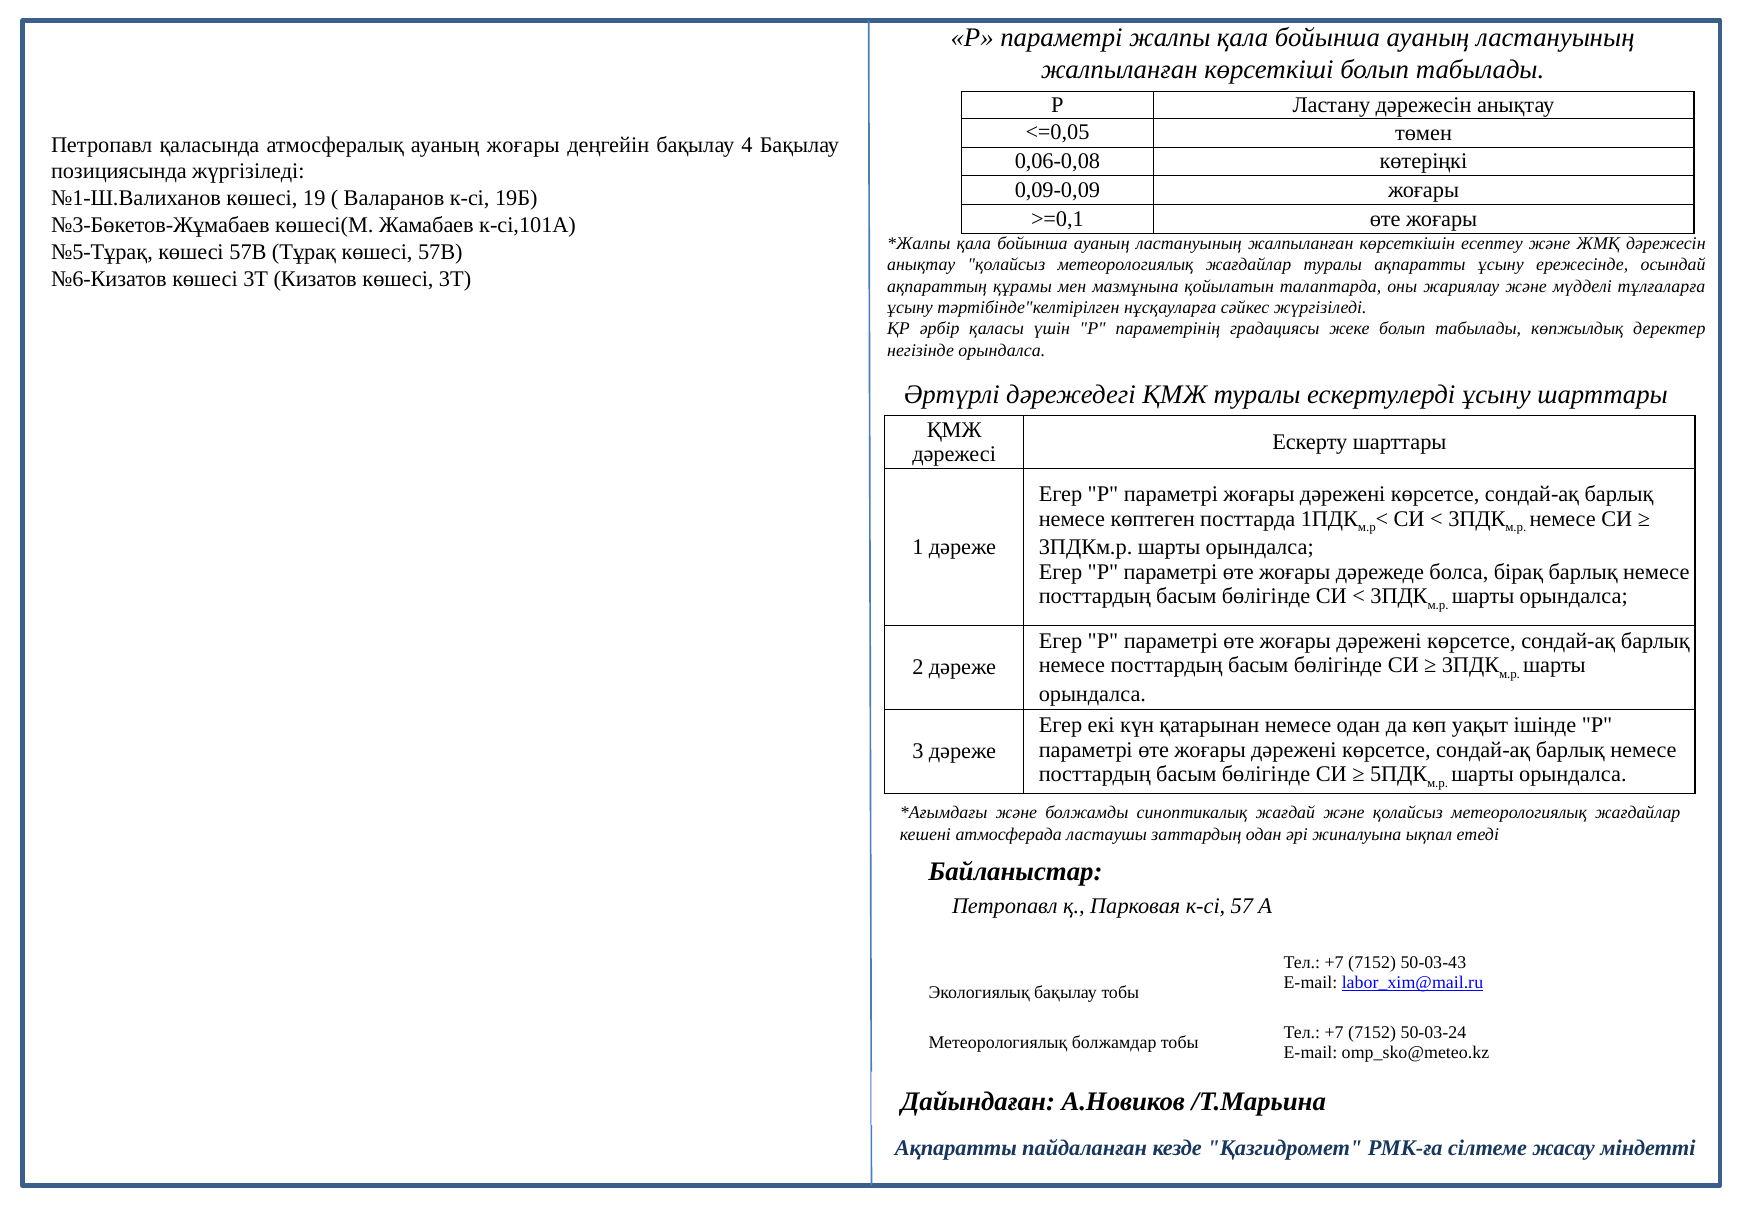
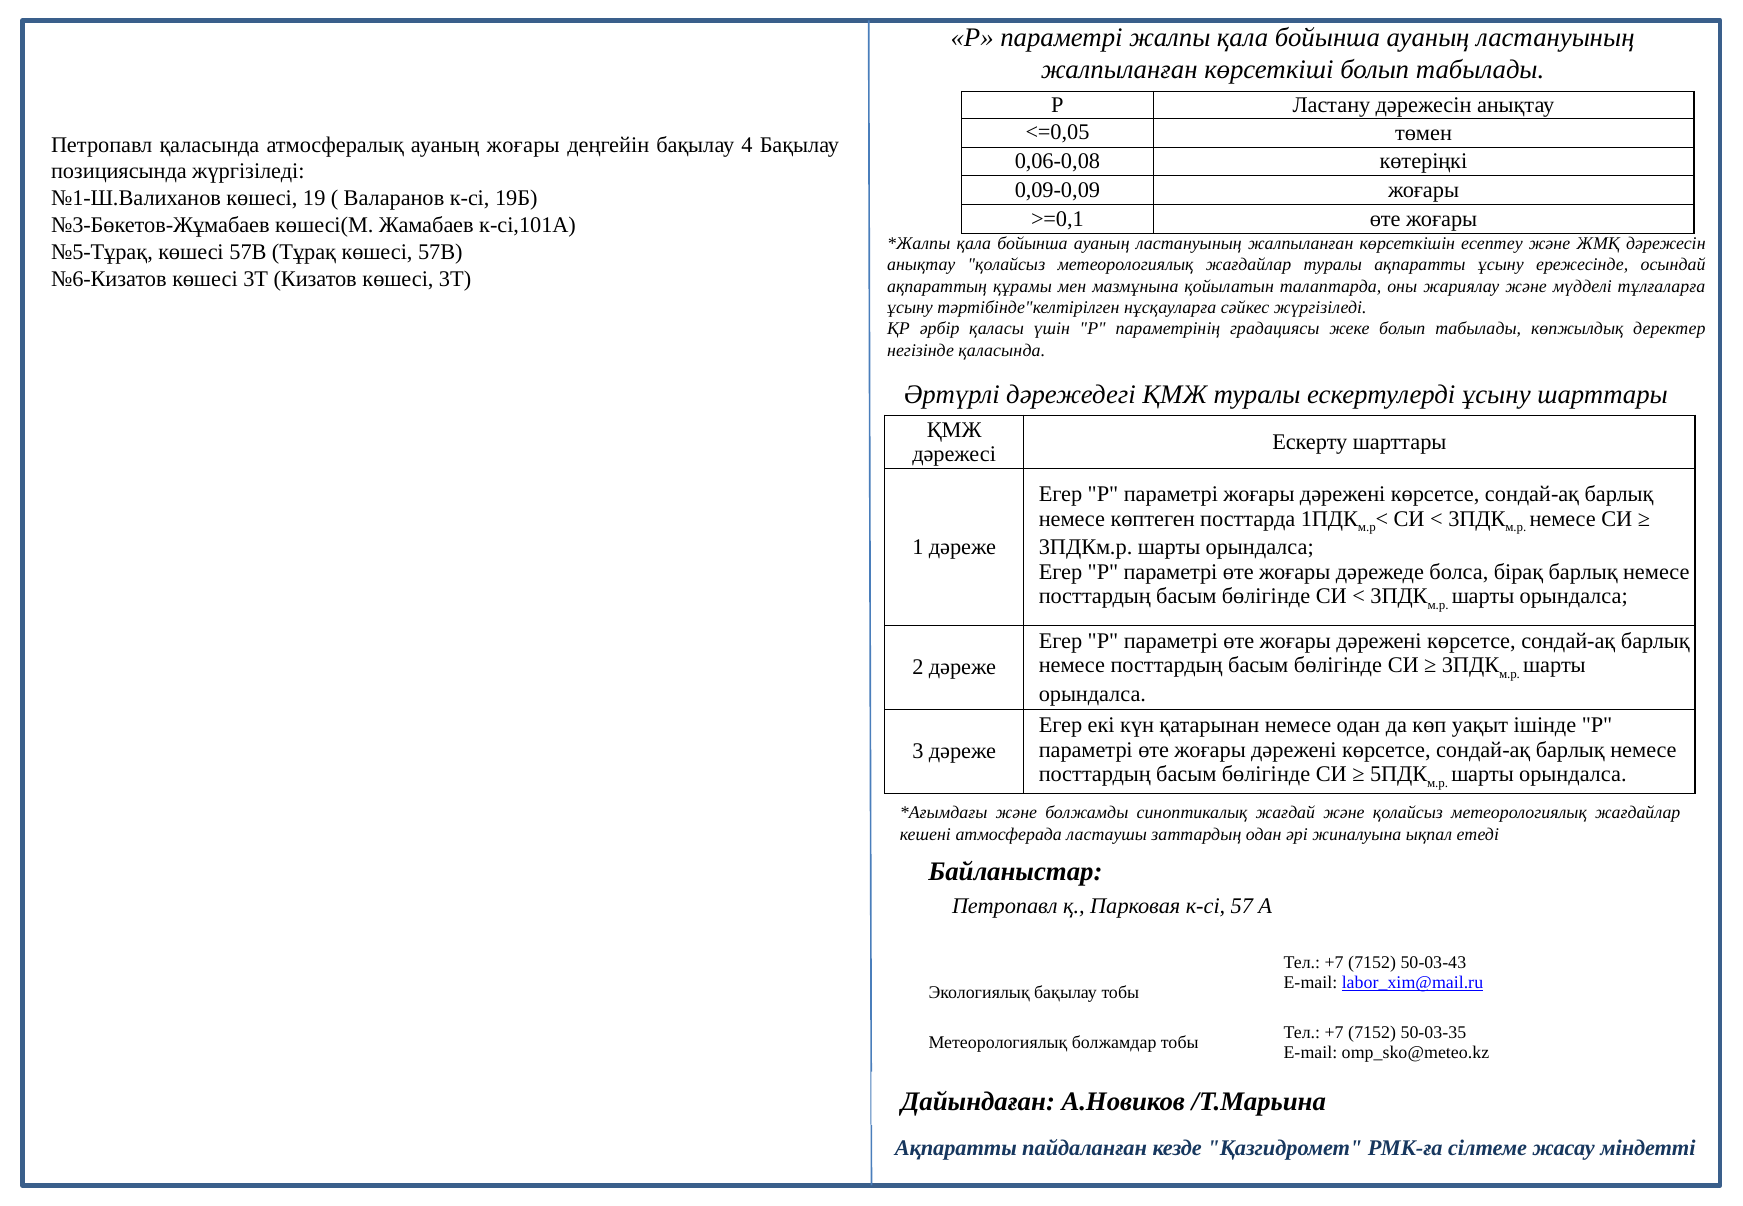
негізінде орындалса: орындалса -> қаласында
50-03-24: 50-03-24 -> 50-03-35
